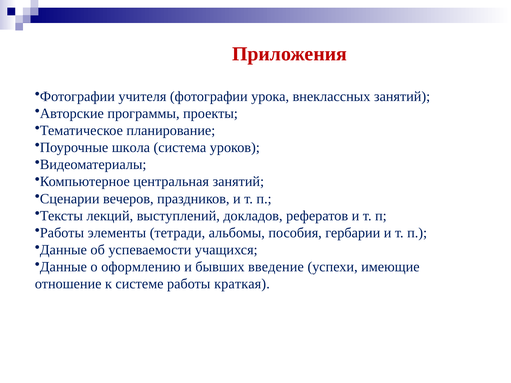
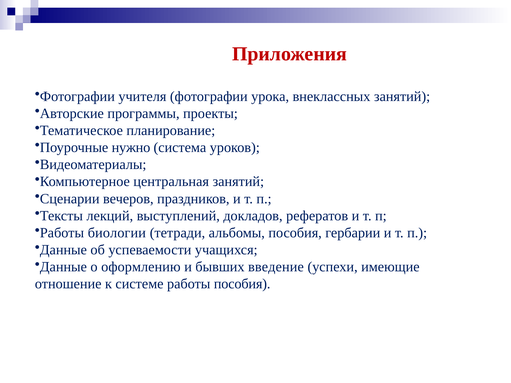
школа: школа -> нужно
элементы: элементы -> биологии
работы краткая: краткая -> пособия
